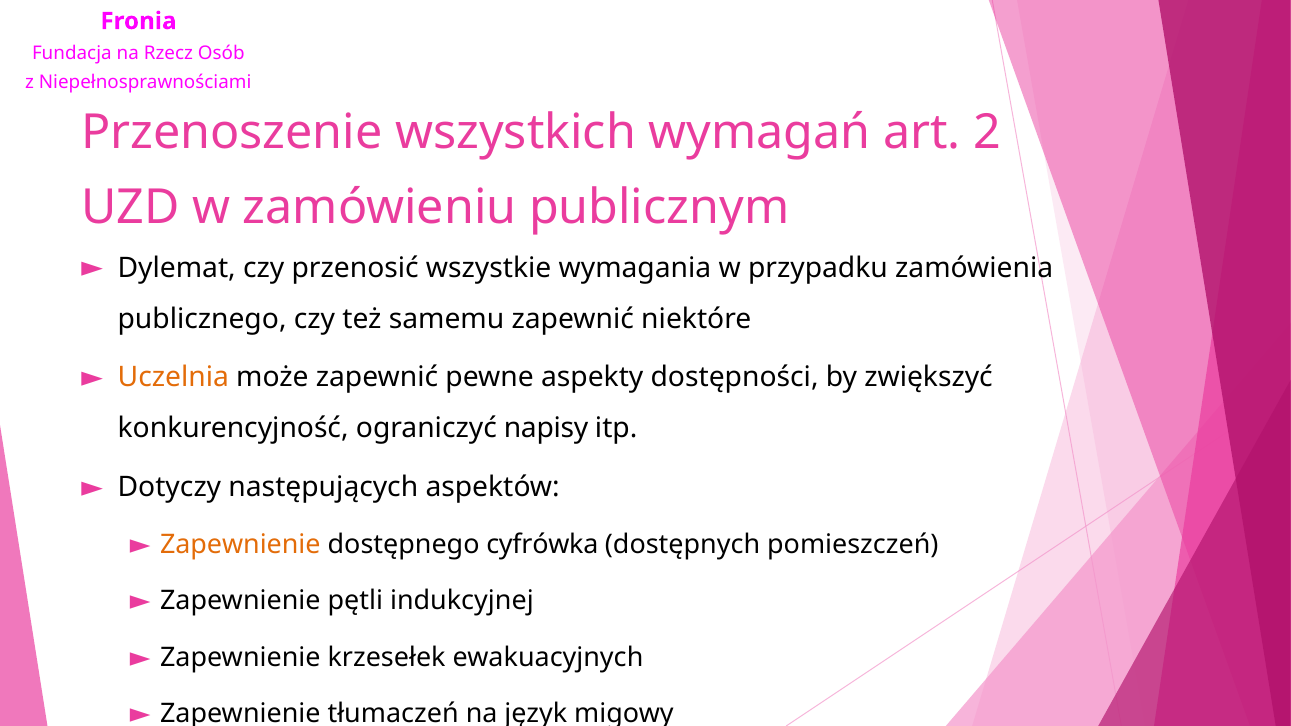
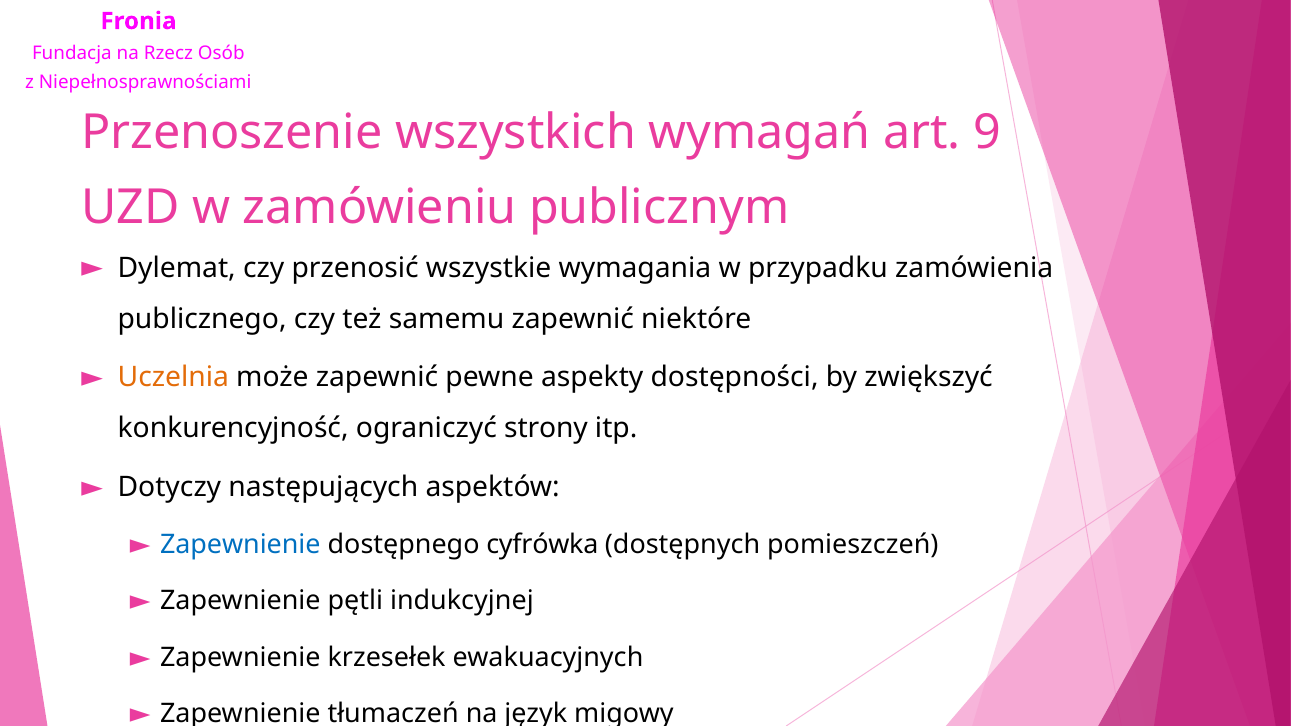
2: 2 -> 9
napisy: napisy -> strony
Zapewnienie at (240, 545) colour: orange -> blue
